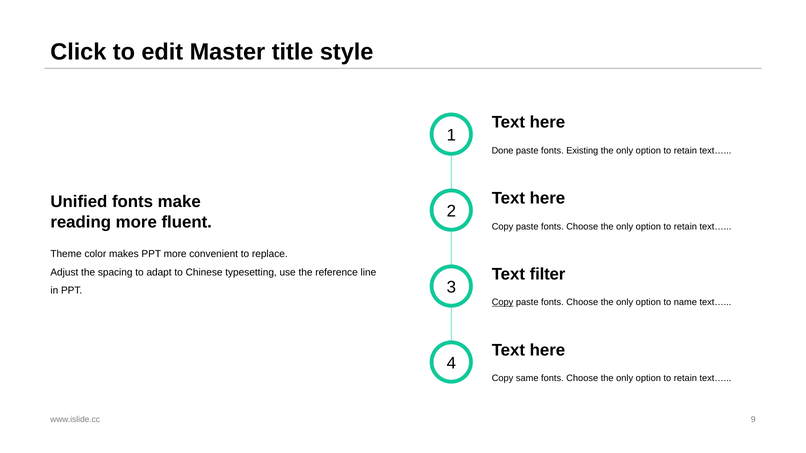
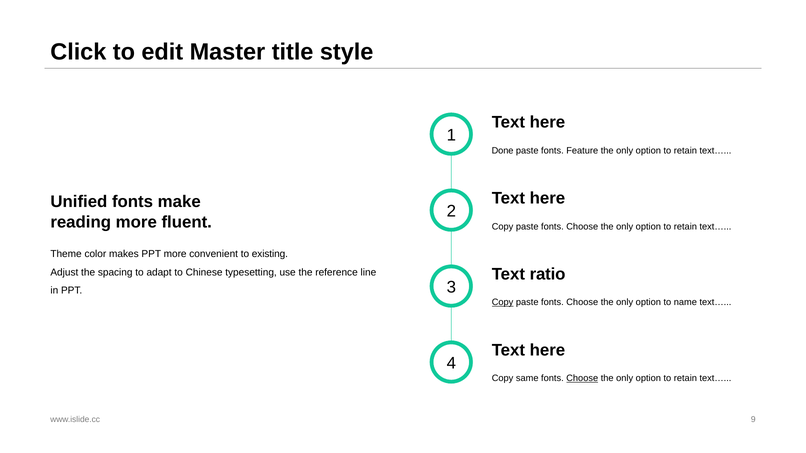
Existing: Existing -> Feature
replace: replace -> existing
filter: filter -> ratio
Choose at (582, 379) underline: none -> present
